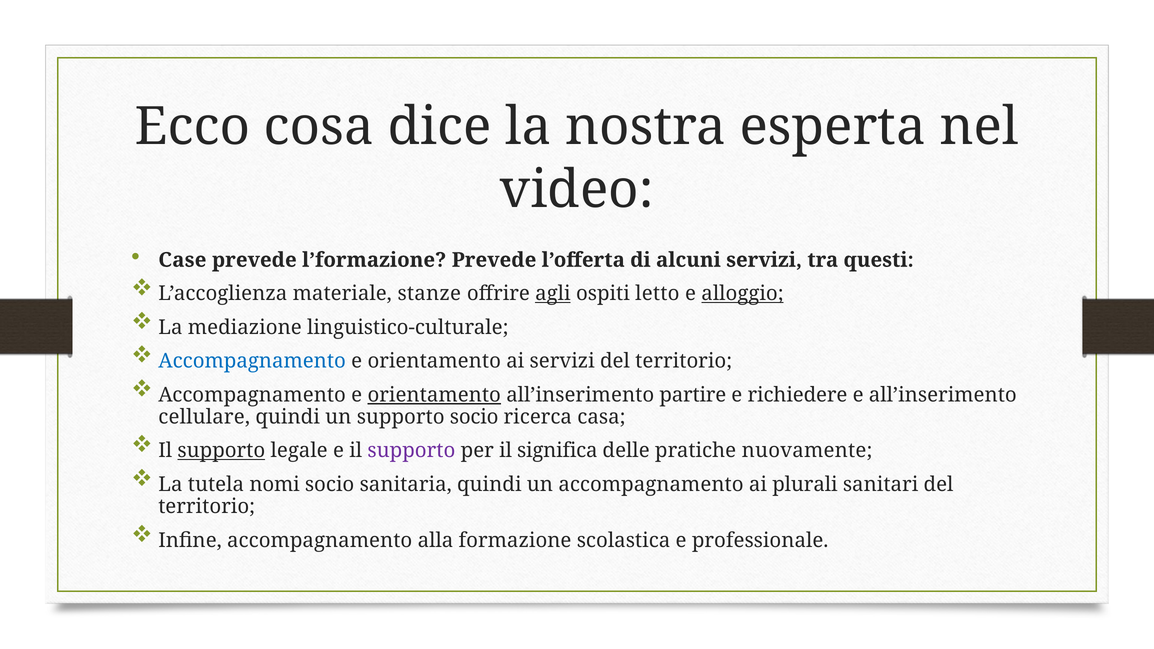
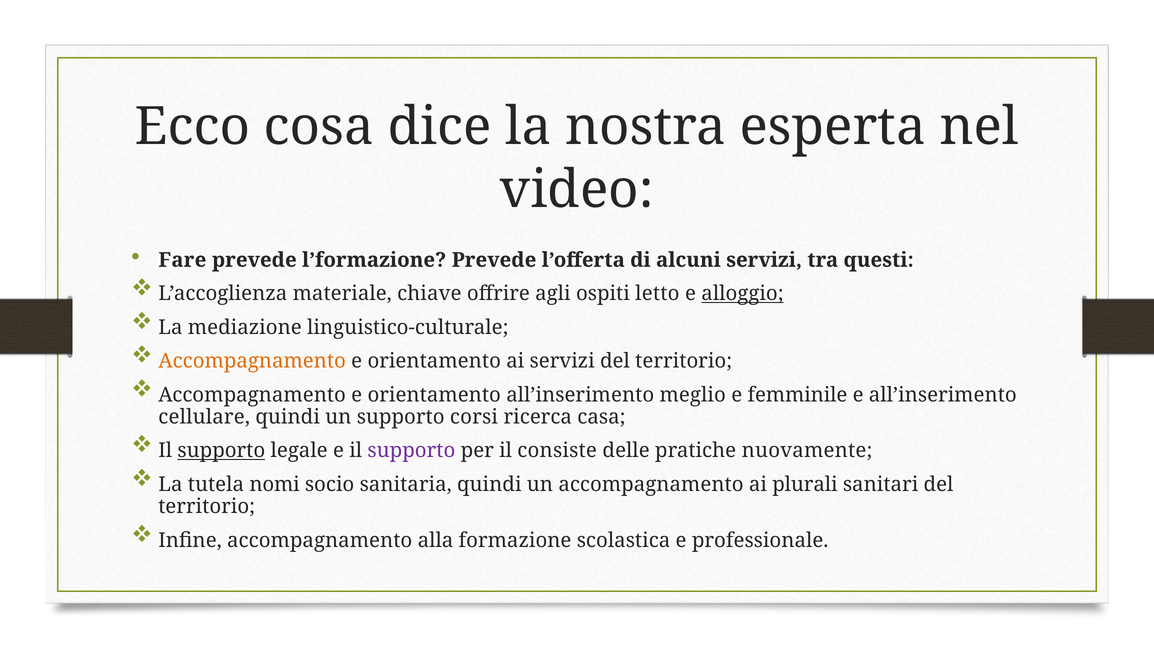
Case: Case -> Fare
stanze: stanze -> chiave
agli underline: present -> none
Accompagnamento at (252, 361) colour: blue -> orange
orientamento at (434, 395) underline: present -> none
partire: partire -> meglio
richiedere: richiedere -> femminile
supporto socio: socio -> corsi
significa: significa -> consiste
